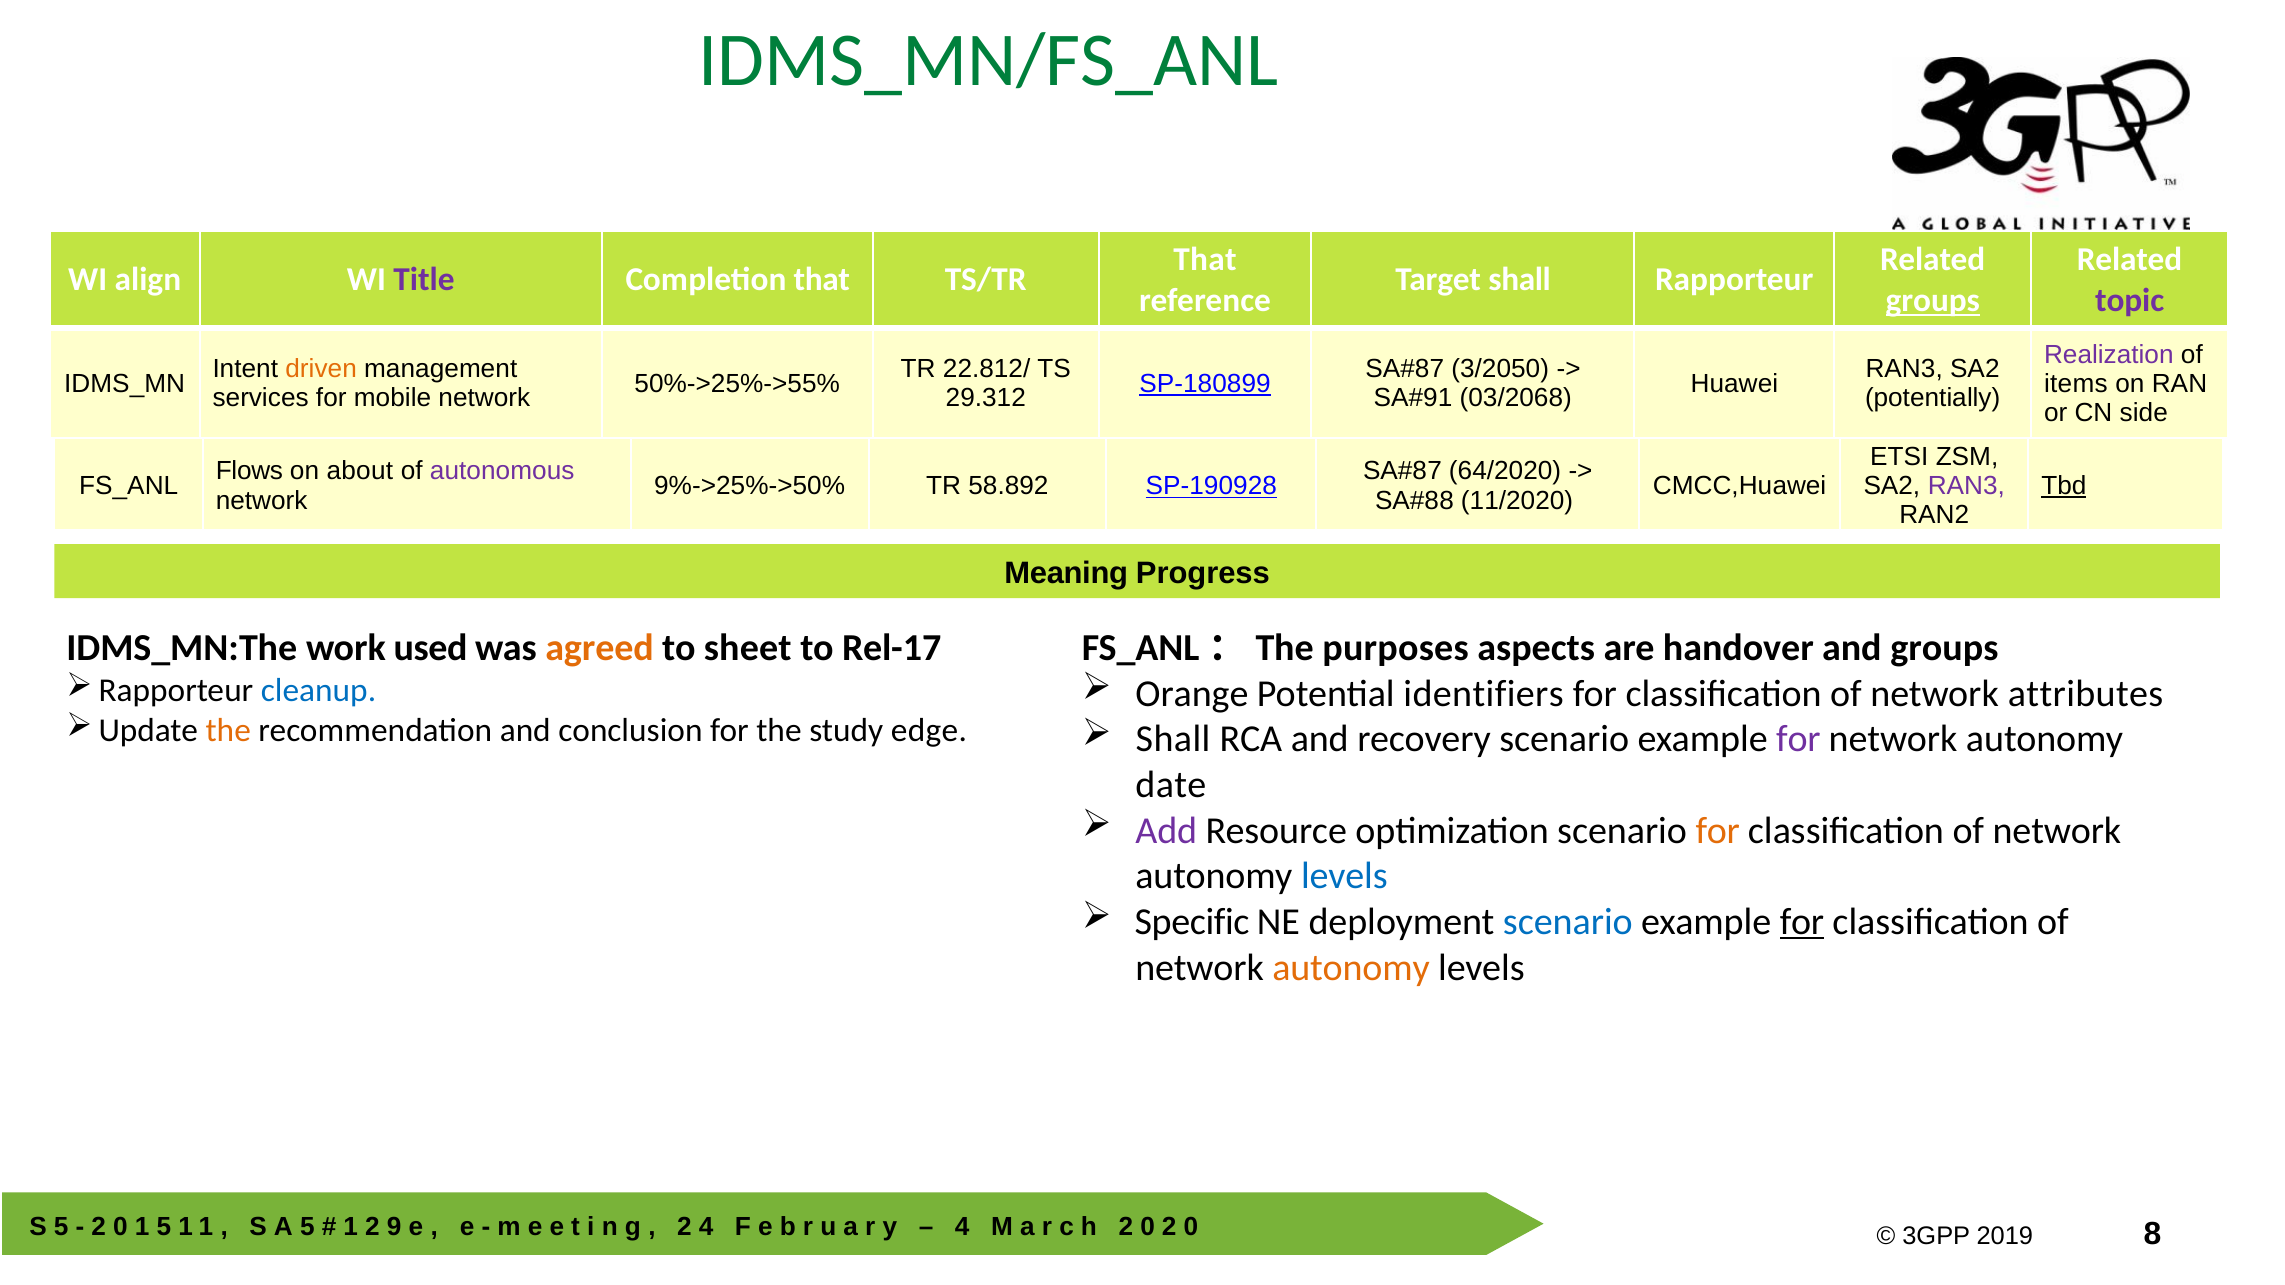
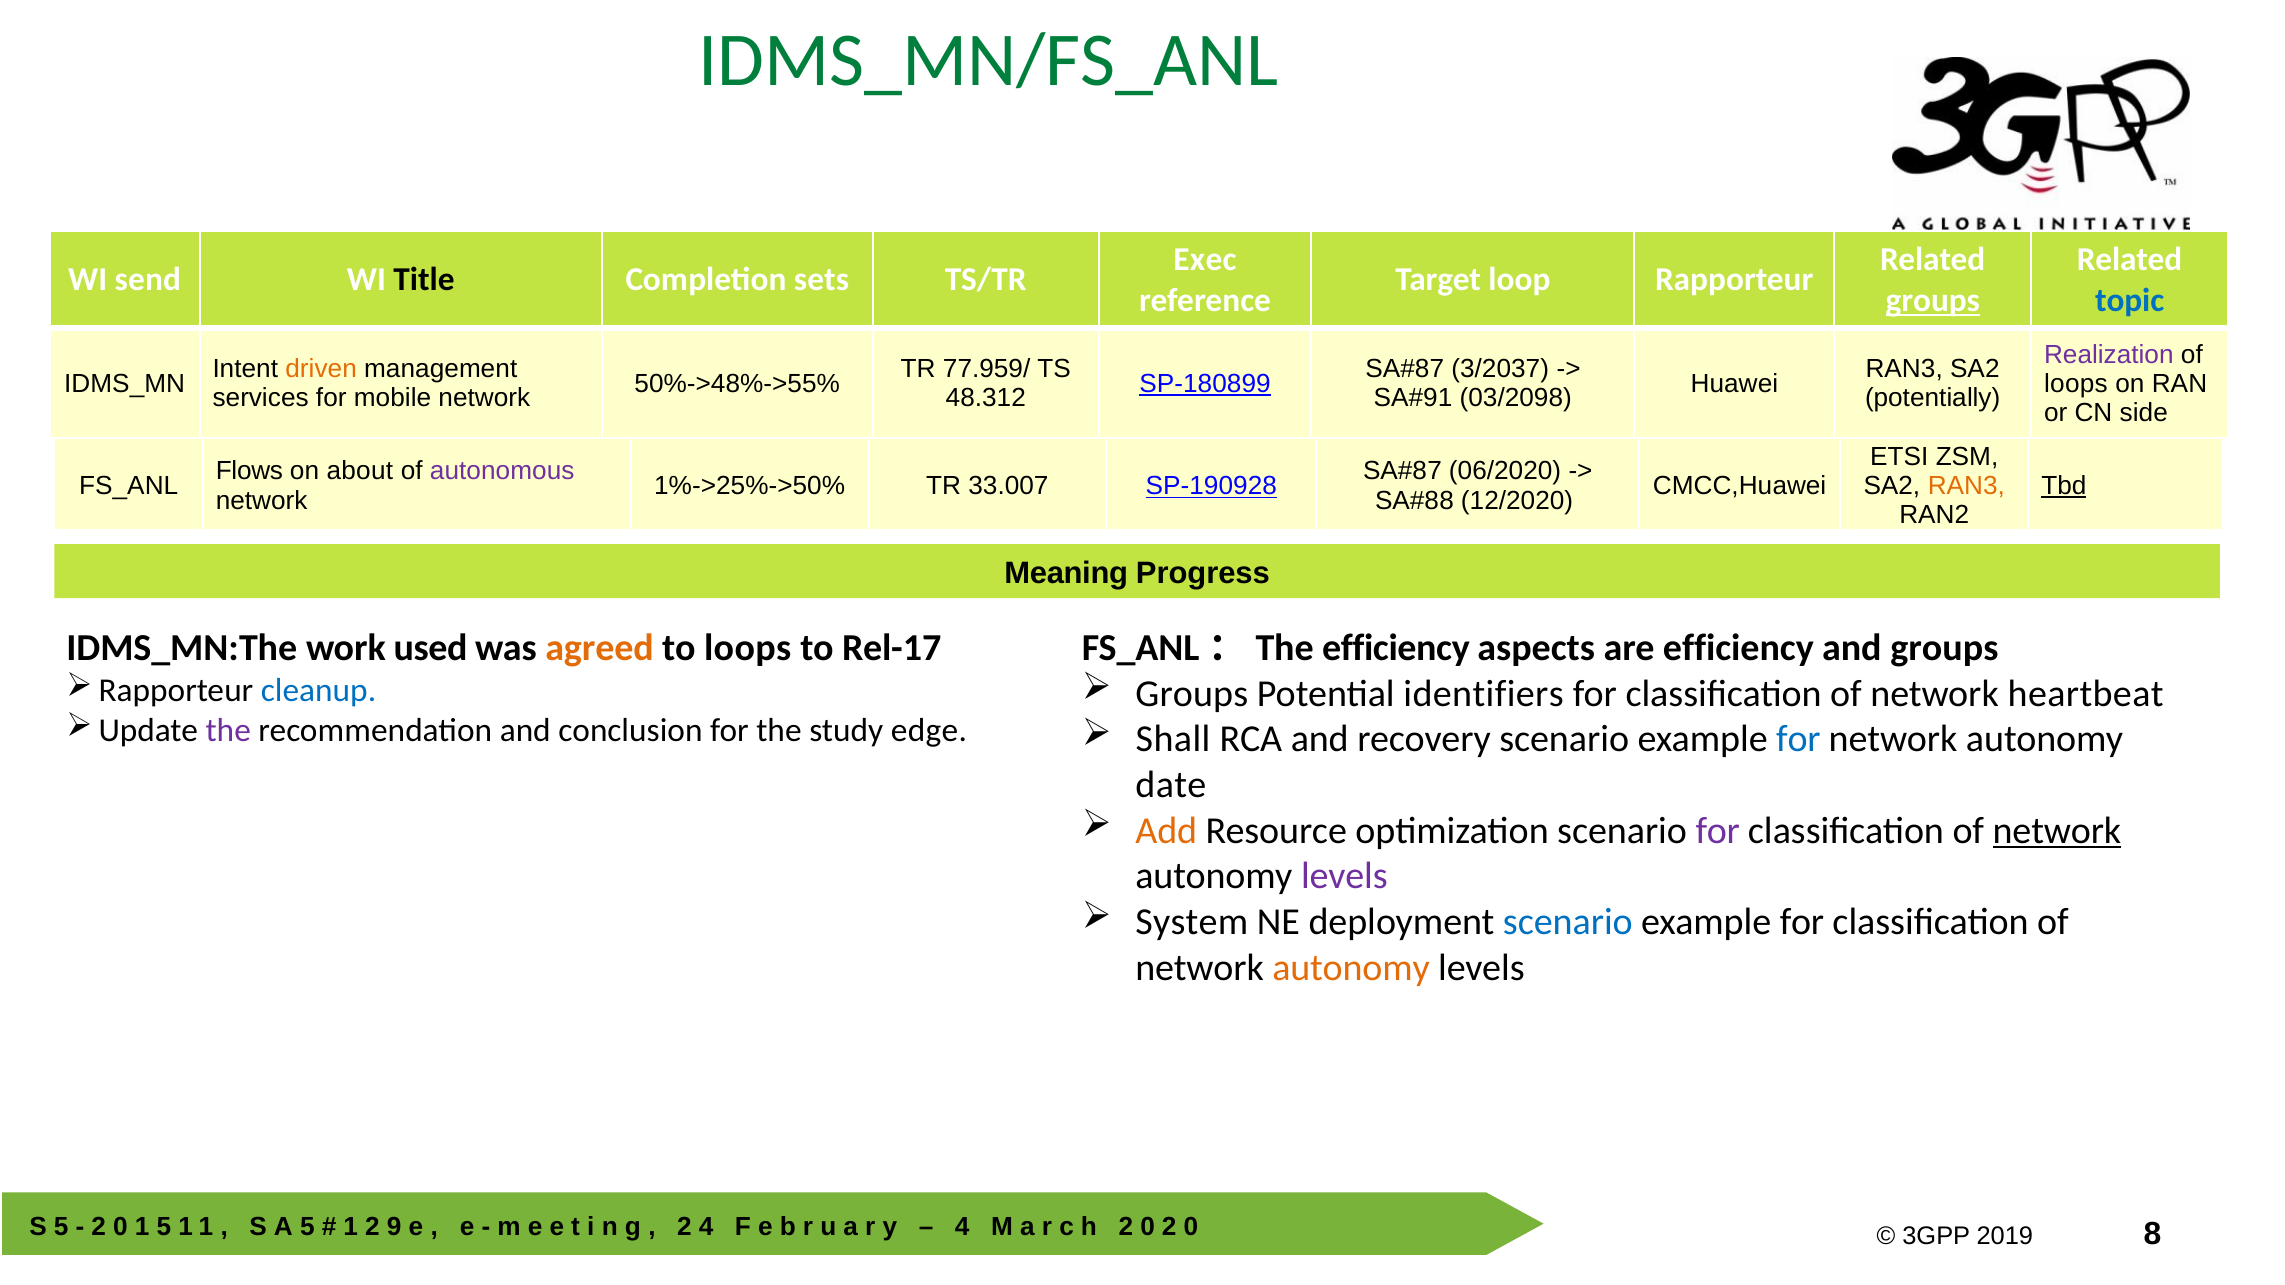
That at (1205, 260): That -> Exec
align: align -> send
Title colour: purple -> black
Completion that: that -> sets
Target shall: shall -> loop
topic colour: purple -> blue
22.812/: 22.812/ -> 77.959/
3/2050: 3/2050 -> 3/2037
50%->25%->55%: 50%->25%->55% -> 50%->48%->55%
items at (2076, 384): items -> loops
29.312: 29.312 -> 48.312
03/2068: 03/2068 -> 03/2098
64/2020: 64/2020 -> 06/2020
9%->25%->50%: 9%->25%->50% -> 1%->25%->50%
58.892: 58.892 -> 33.007
RAN3 at (1966, 486) colour: purple -> orange
11/2020: 11/2020 -> 12/2020
to sheet: sheet -> loops
purposes at (1396, 648): purposes -> efficiency
are handover: handover -> efficiency
Orange at (1192, 694): Orange -> Groups
attributes: attributes -> heartbeat
the at (228, 731) colour: orange -> purple
for at (1798, 739) colour: purple -> blue
Add colour: purple -> orange
for at (1718, 831) colour: orange -> purple
network at (2057, 831) underline: none -> present
levels at (1344, 876) colour: blue -> purple
Specific: Specific -> System
for at (1802, 922) underline: present -> none
